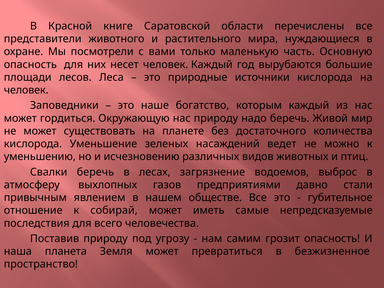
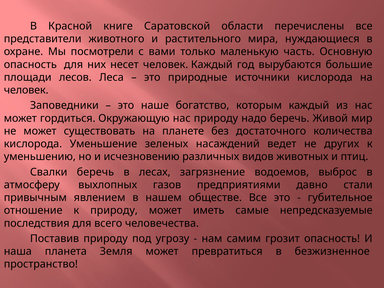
можно: можно -> других
к собирай: собирай -> природу
